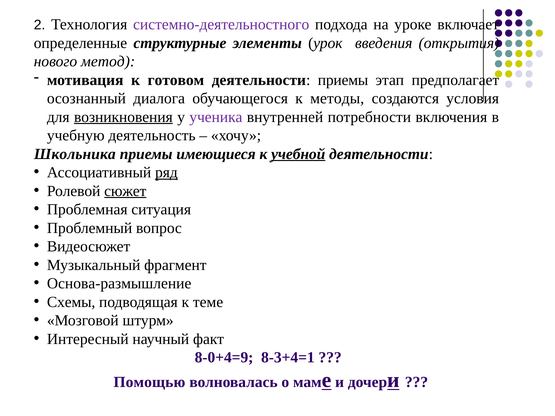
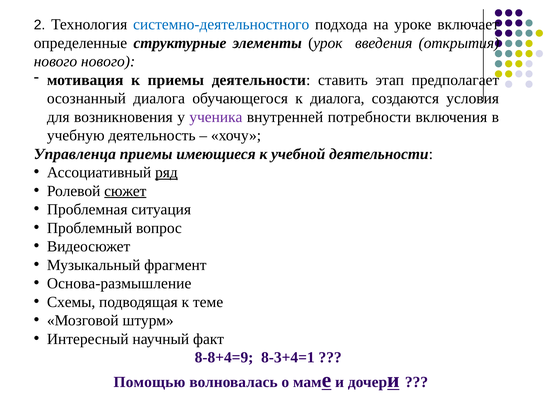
системно-деятельностного colour: purple -> blue
нового метод: метод -> нового
к готовом: готовом -> приемы
деятельности приемы: приемы -> ставить
к методы: методы -> диалога
возникновения underline: present -> none
Школьника: Школьника -> Управленца
учебной underline: present -> none
8-0+4=9: 8-0+4=9 -> 8-8+4=9
